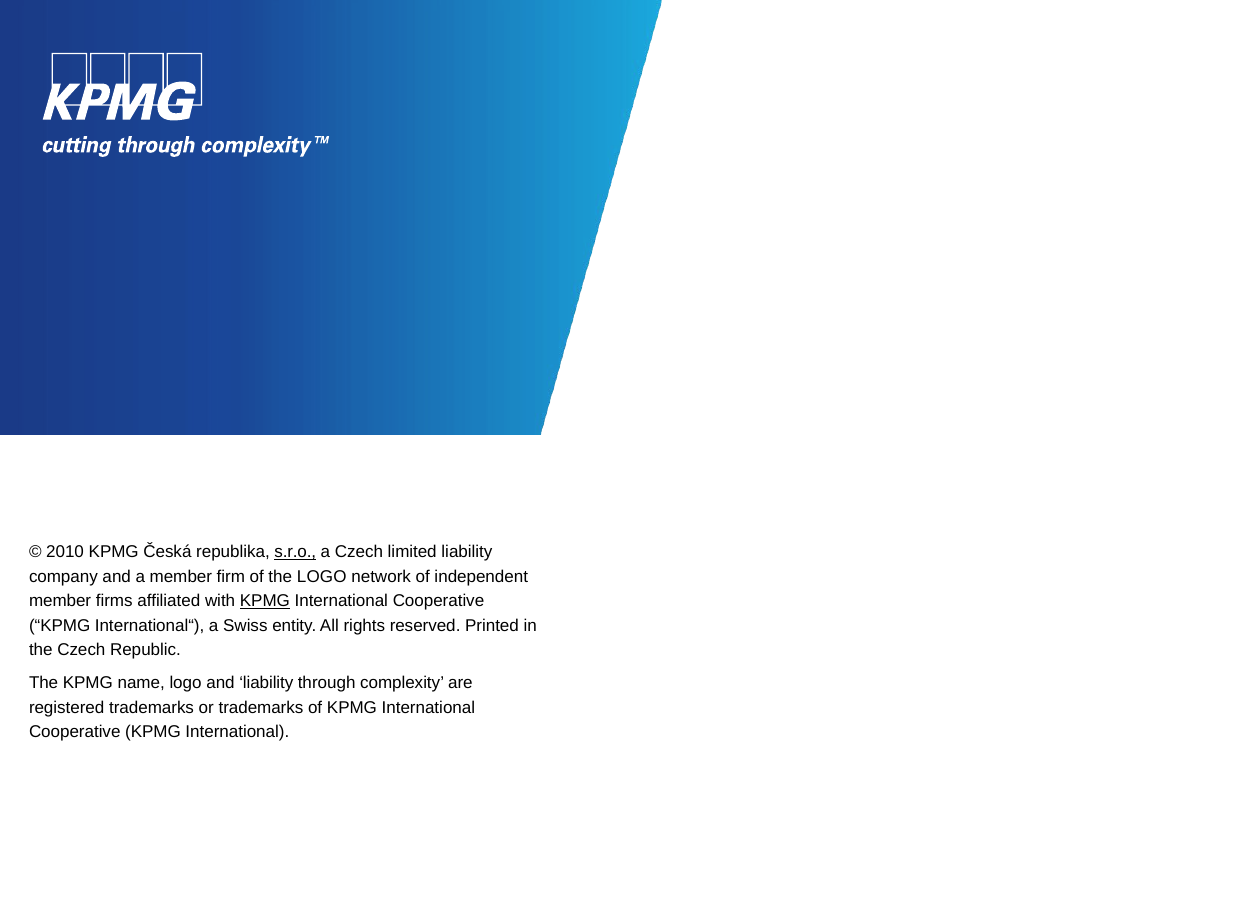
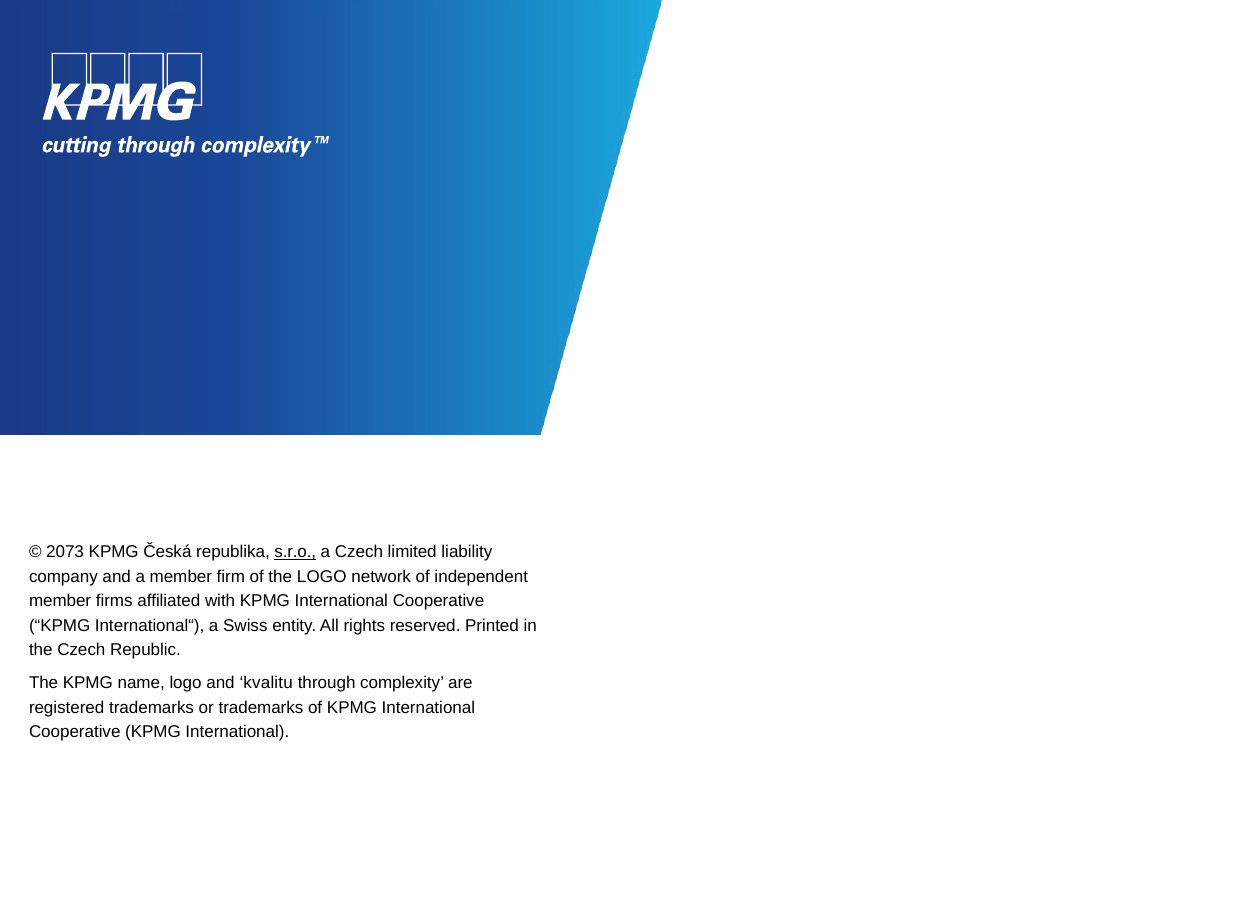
2010: 2010 -> 2073
KPMG at (265, 601) underline: present -> none
and liability: liability -> kvalitu
